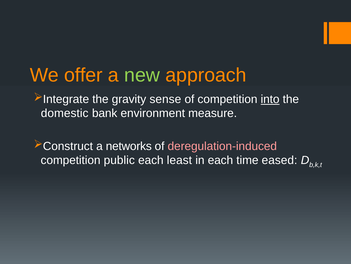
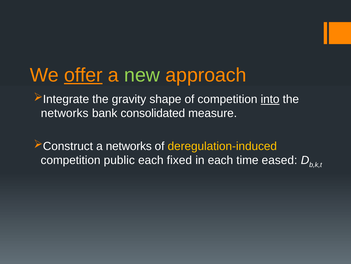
offer underline: none -> present
sense: sense -> shape
domestic at (65, 113): domestic -> networks
environment: environment -> consolidated
deregulation-induced colour: pink -> yellow
least: least -> fixed
